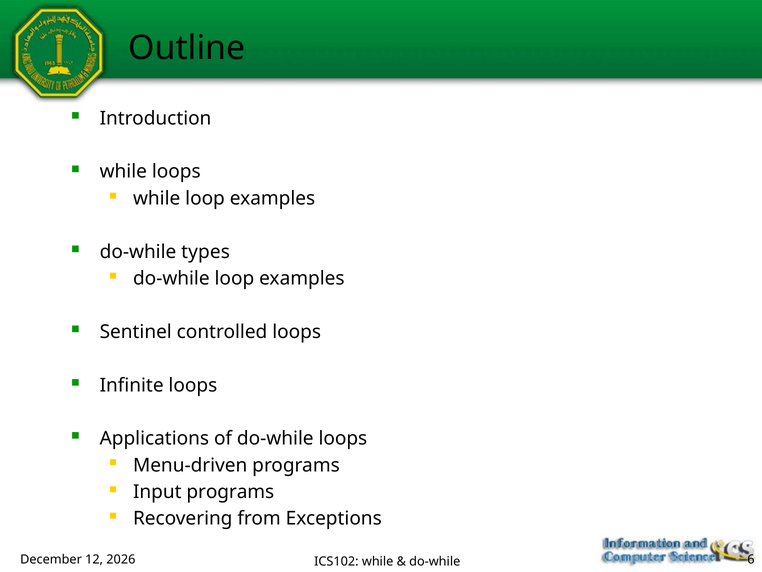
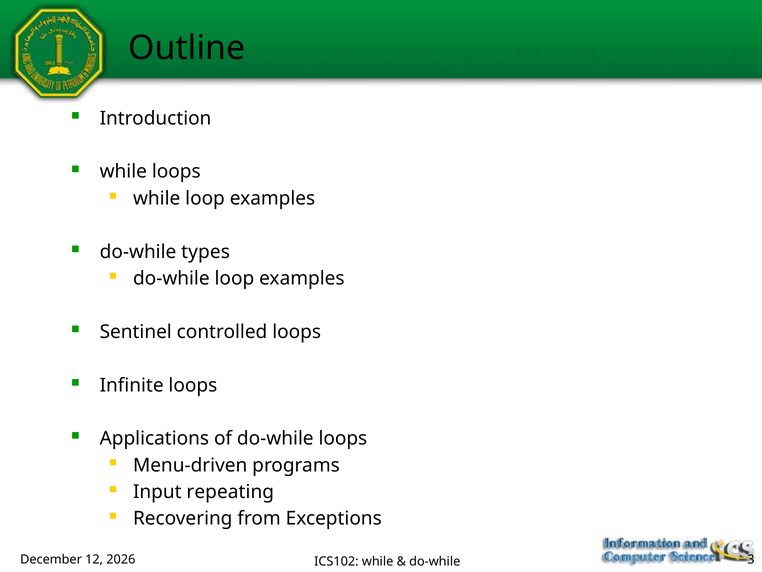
Input programs: programs -> repeating
6: 6 -> 3
